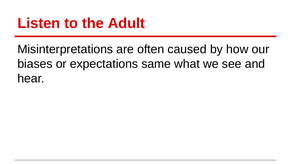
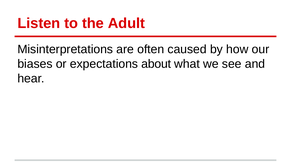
same: same -> about
